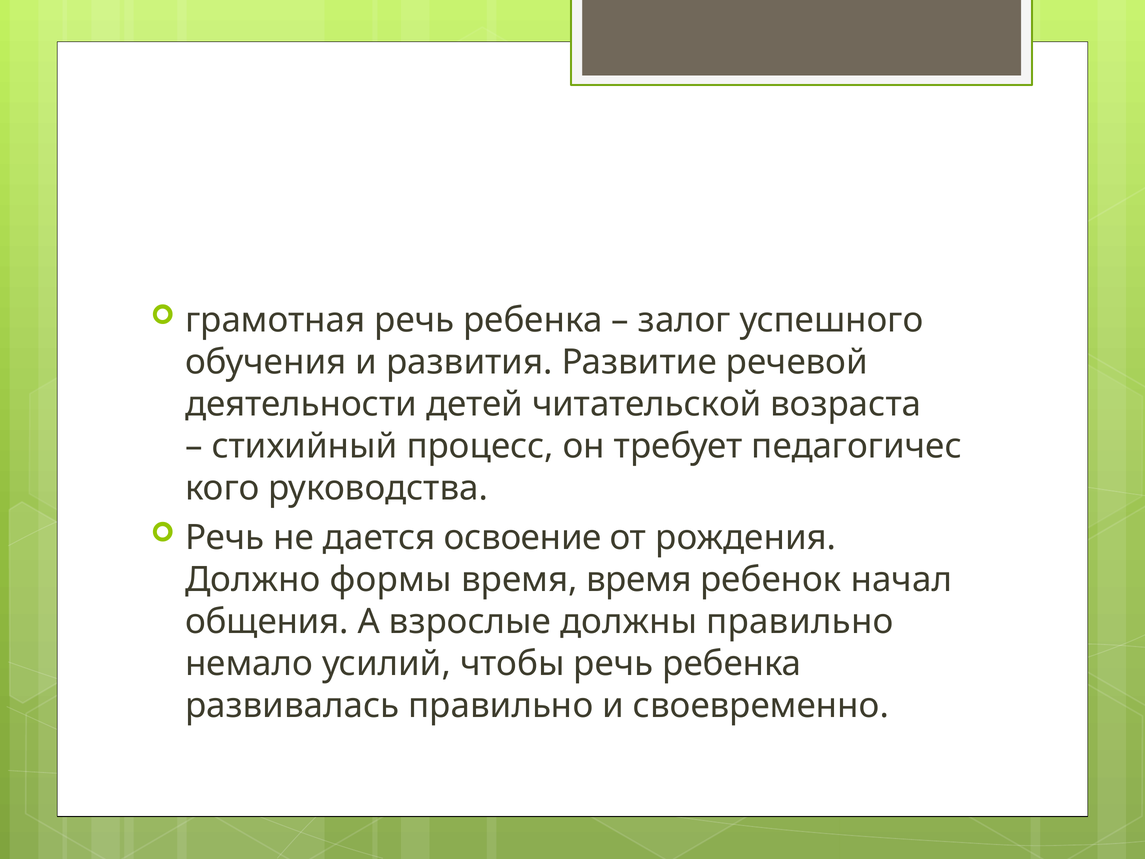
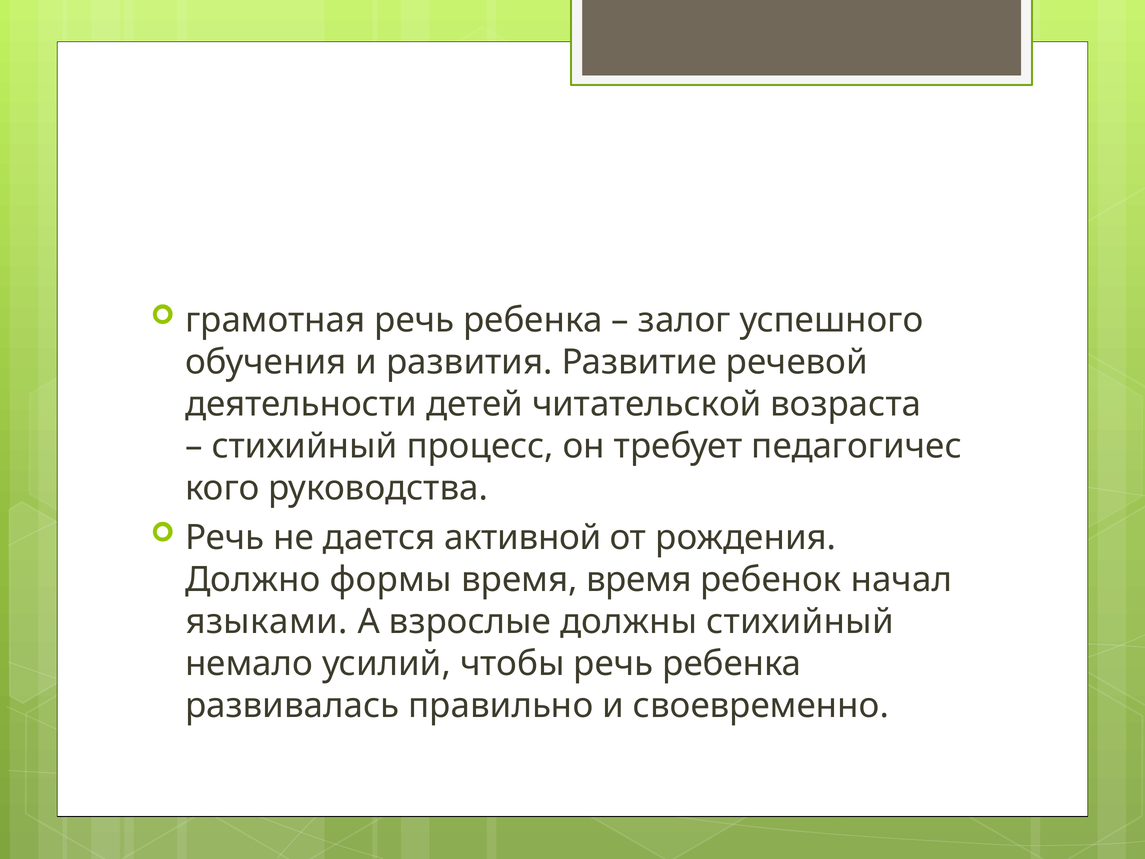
освоение: освоение -> активной
общения: общения -> языками
должны правильно: правильно -> стихийный
